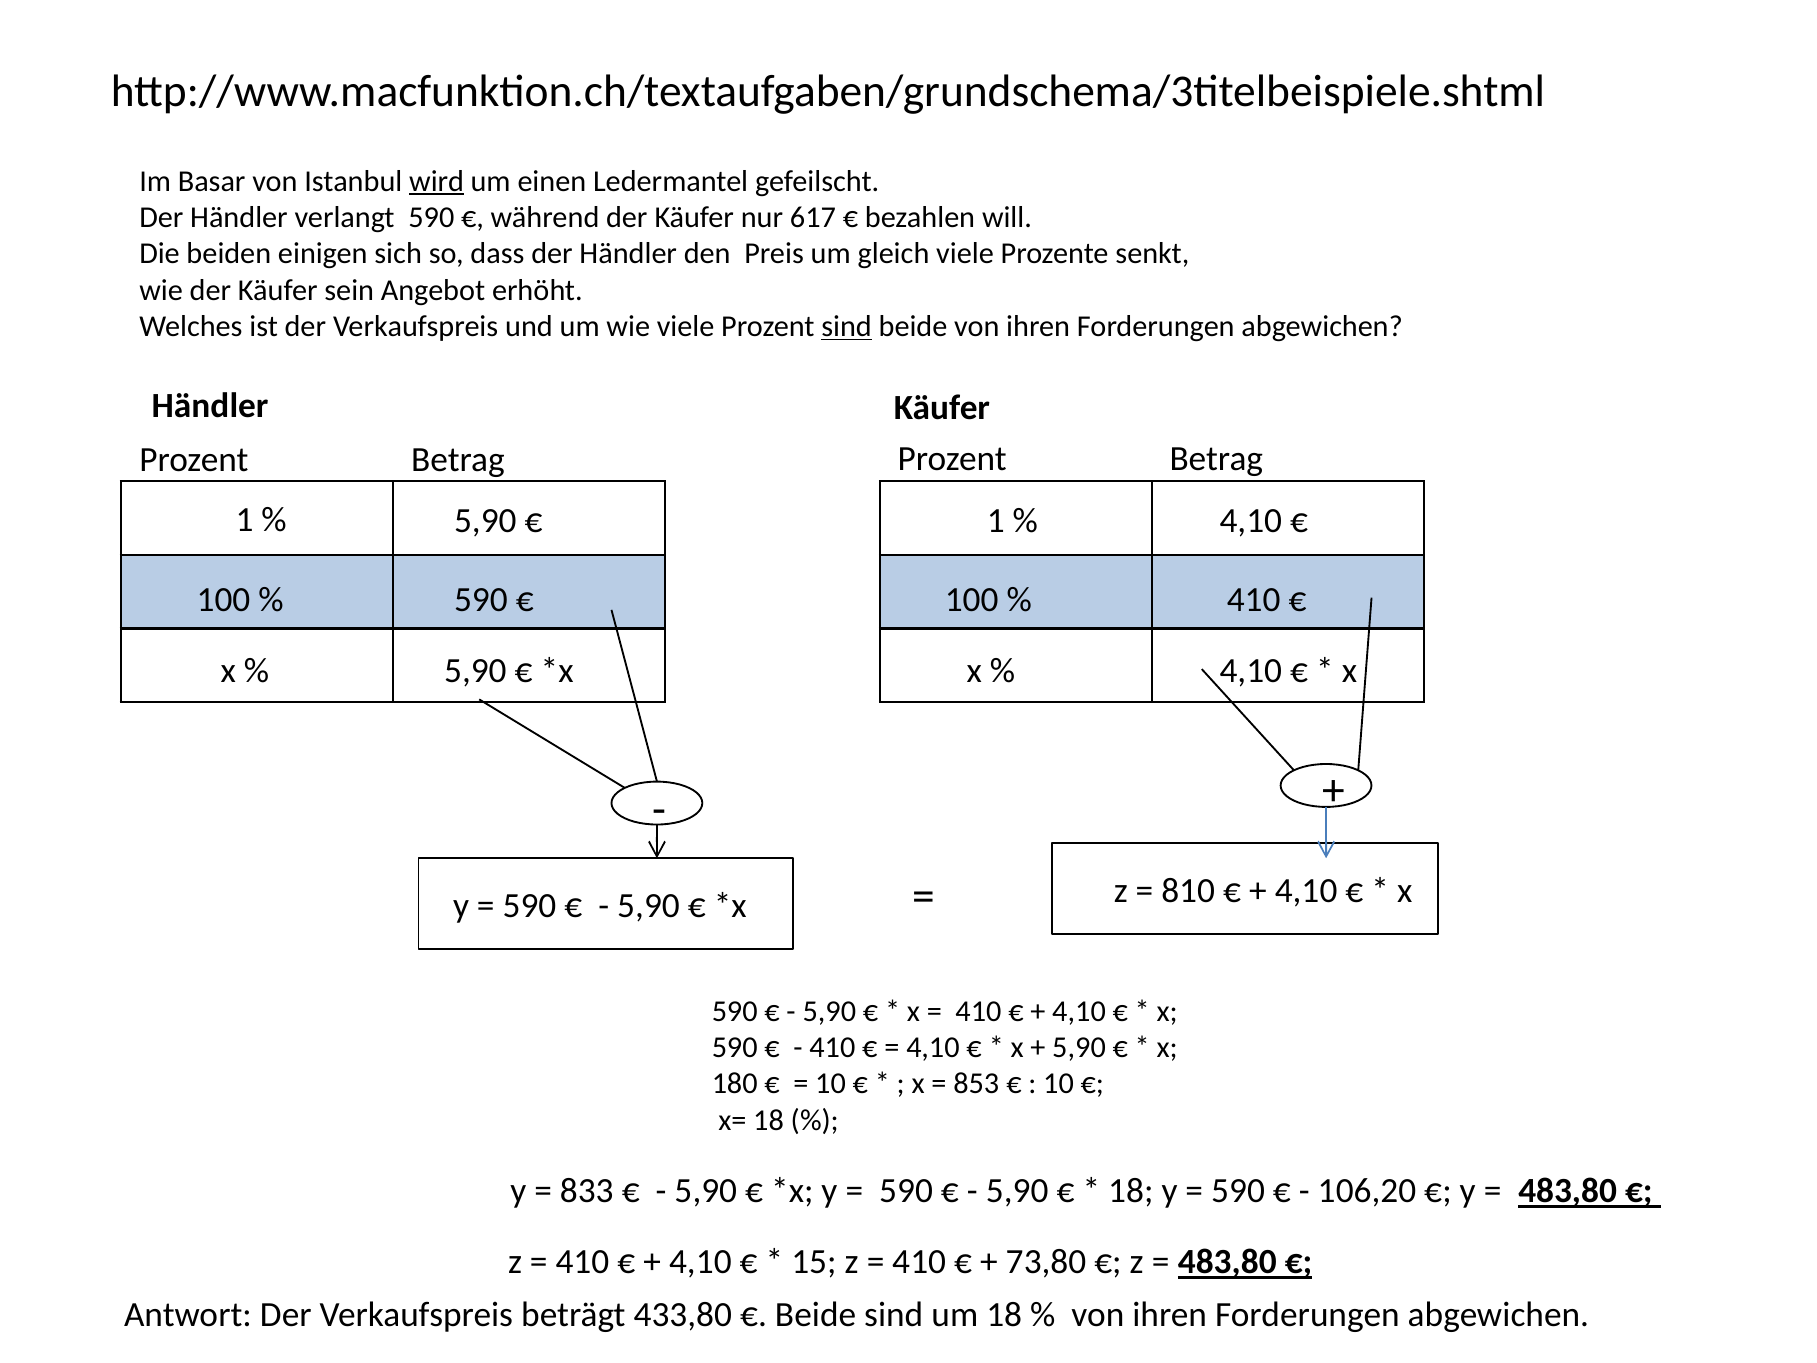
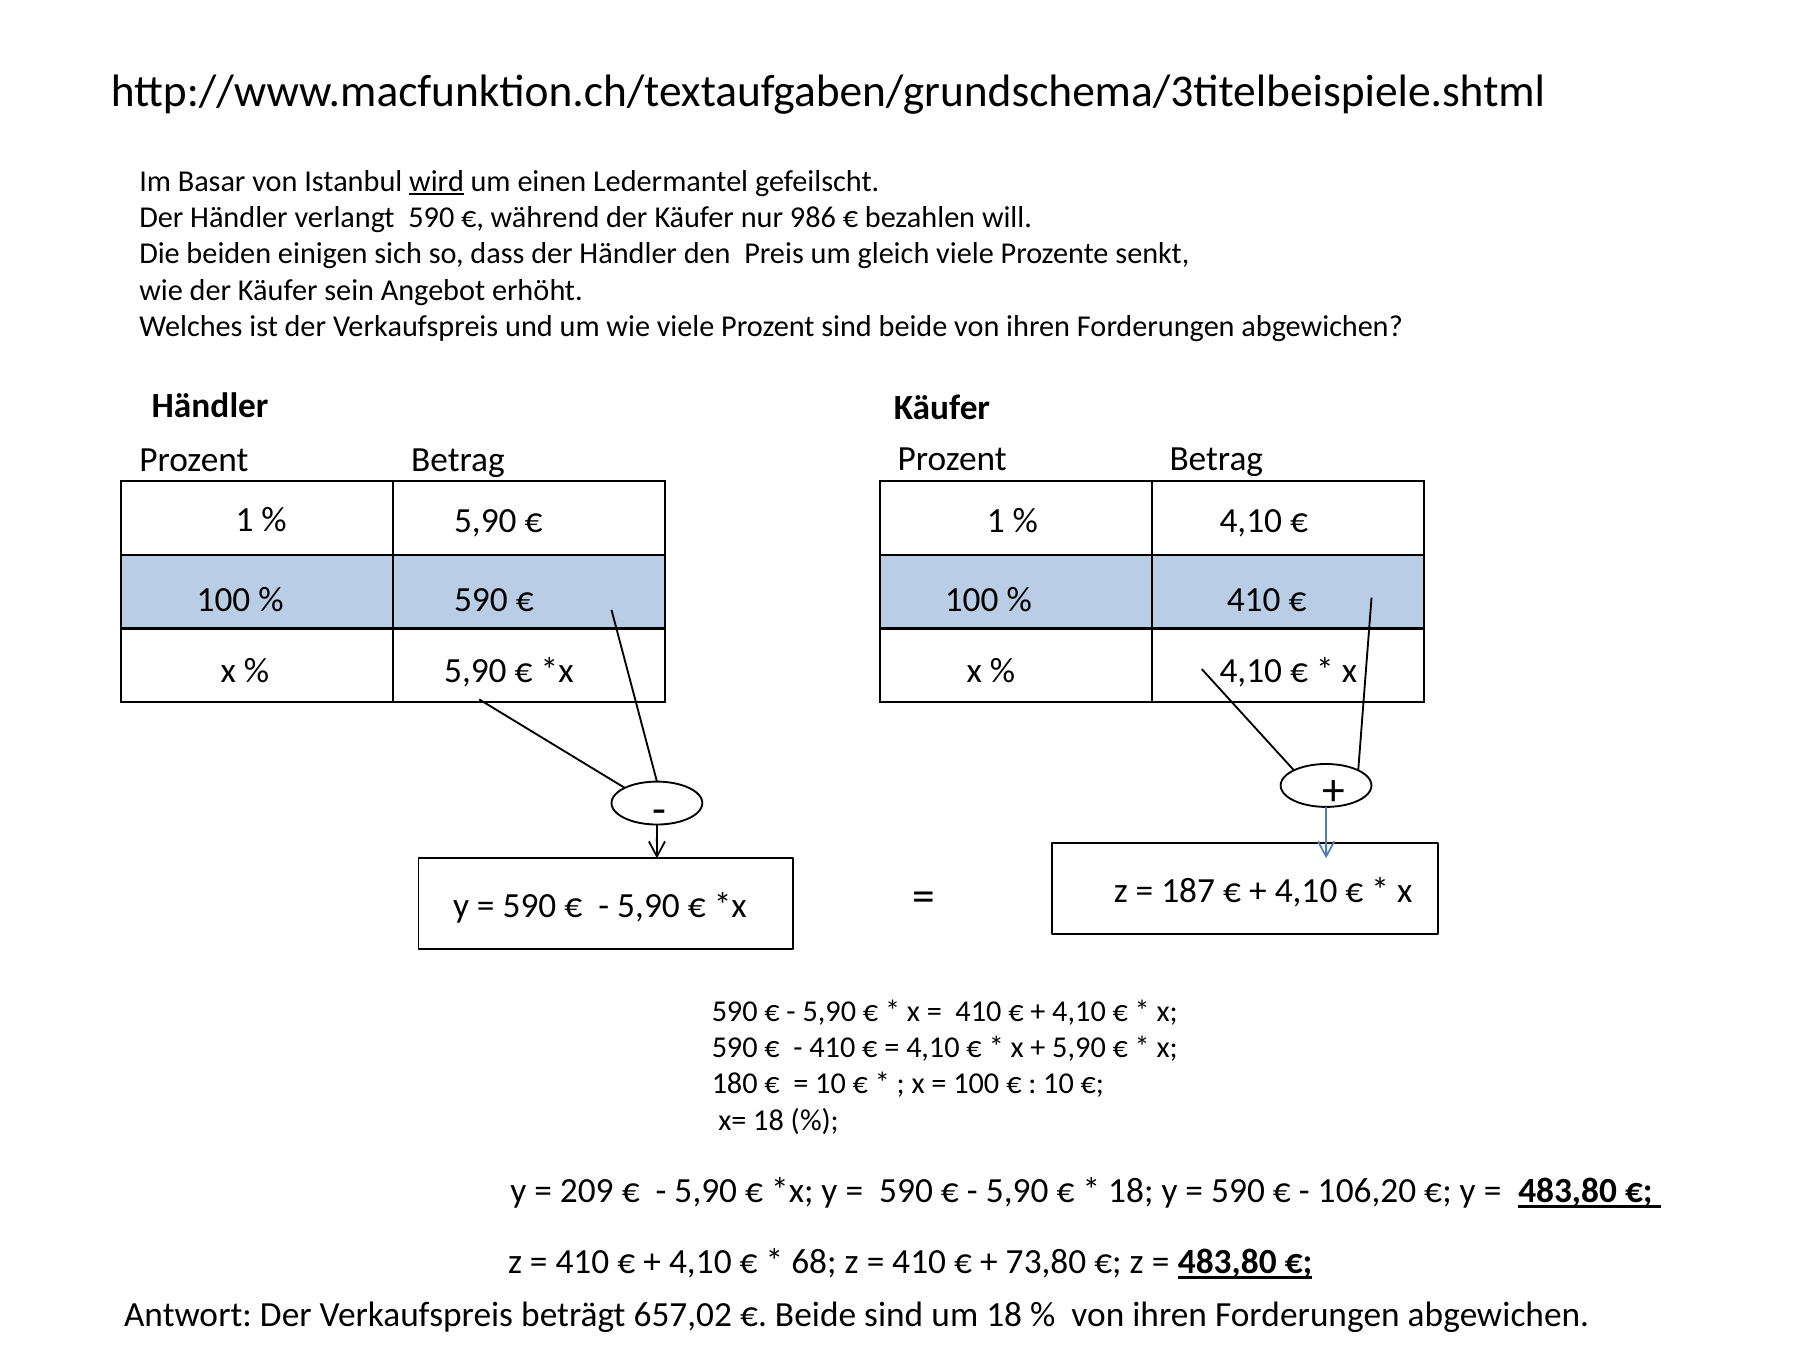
617: 617 -> 986
sind at (847, 326) underline: present -> none
810: 810 -> 187
853 at (976, 1084): 853 -> 100
833: 833 -> 209
15: 15 -> 68
433,80: 433,80 -> 657,02
